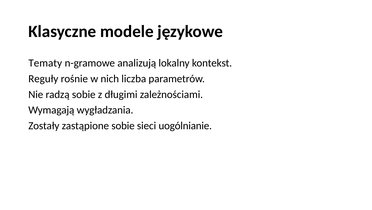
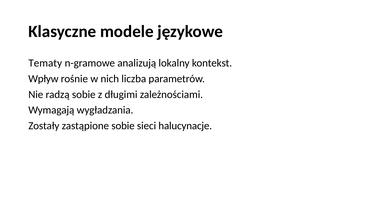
Reguły: Reguły -> Wpływ
uogólnianie: uogólnianie -> halucynacje
